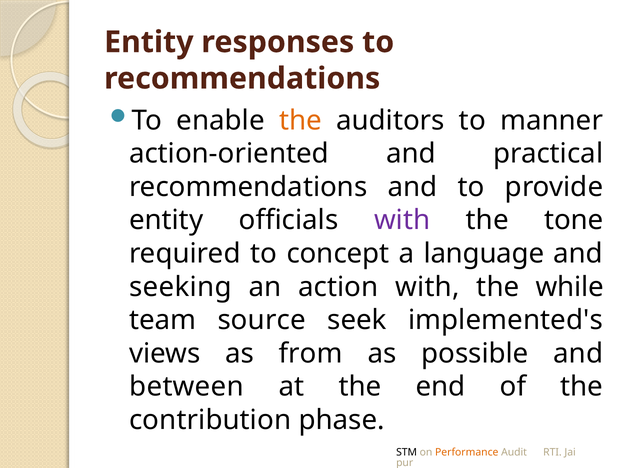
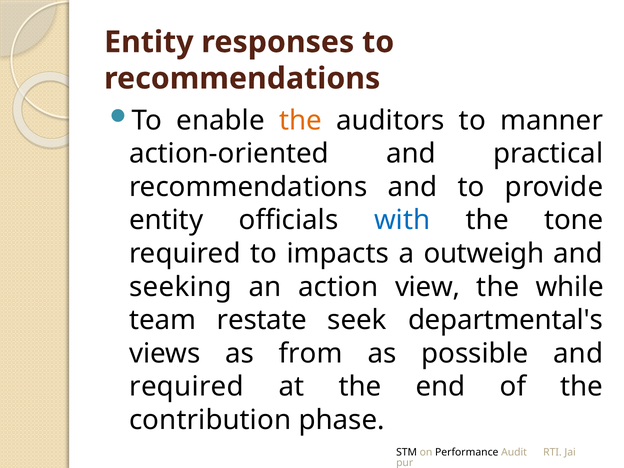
with at (402, 220) colour: purple -> blue
concept: concept -> impacts
language: language -> outweigh
action with: with -> view
source: source -> restate
implemented's: implemented's -> departmental's
between at (187, 387): between -> required
Performance colour: orange -> black
